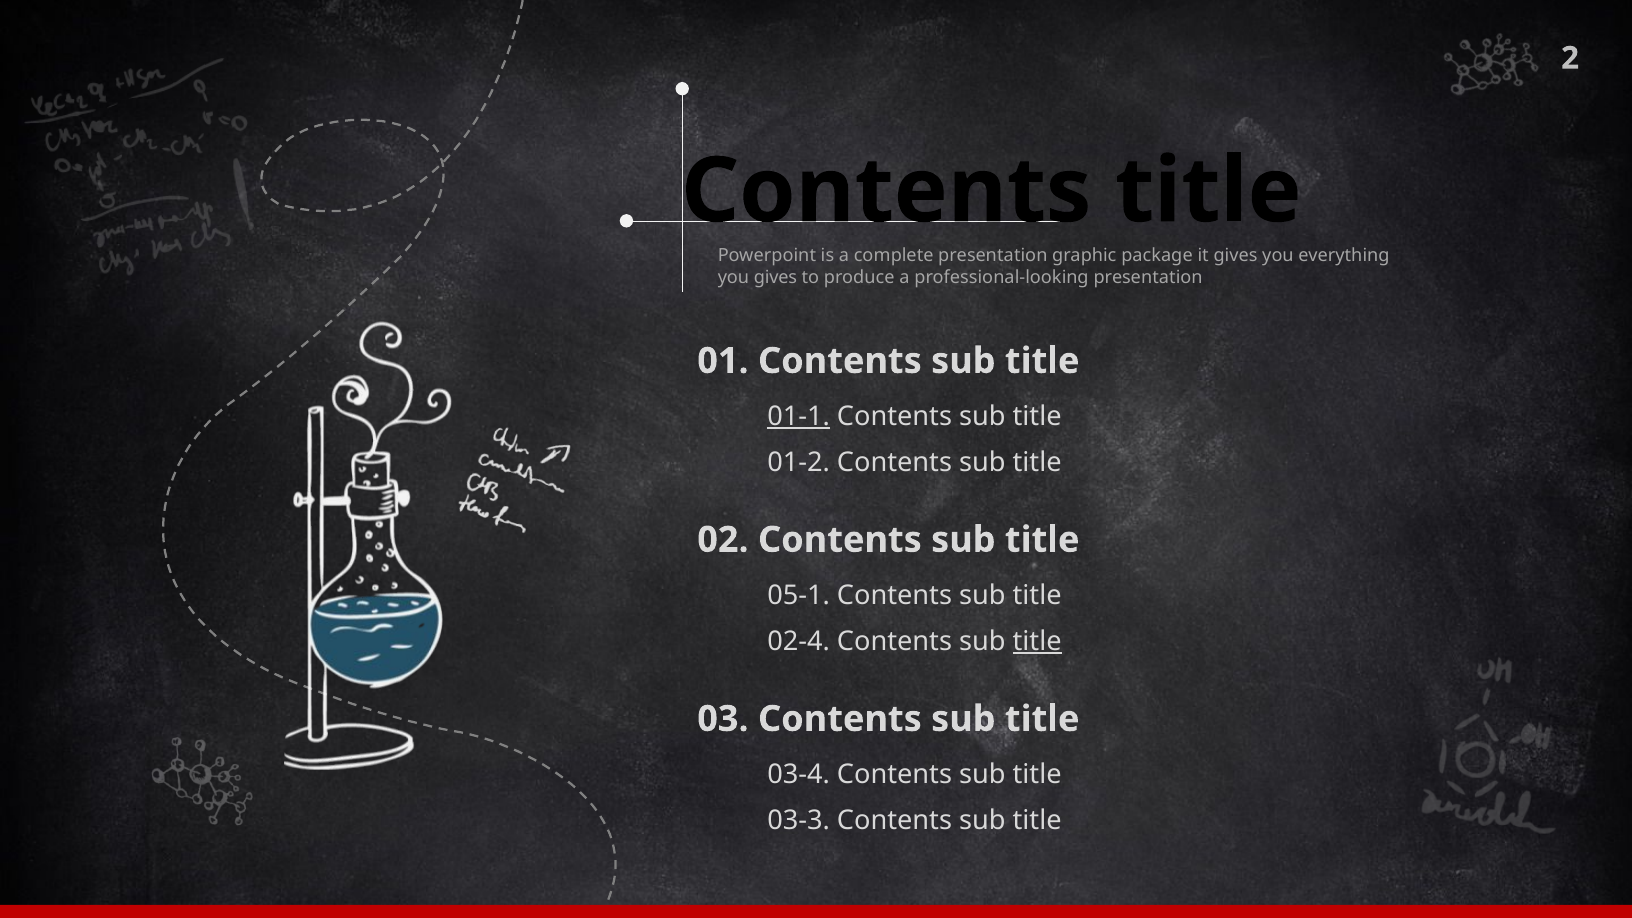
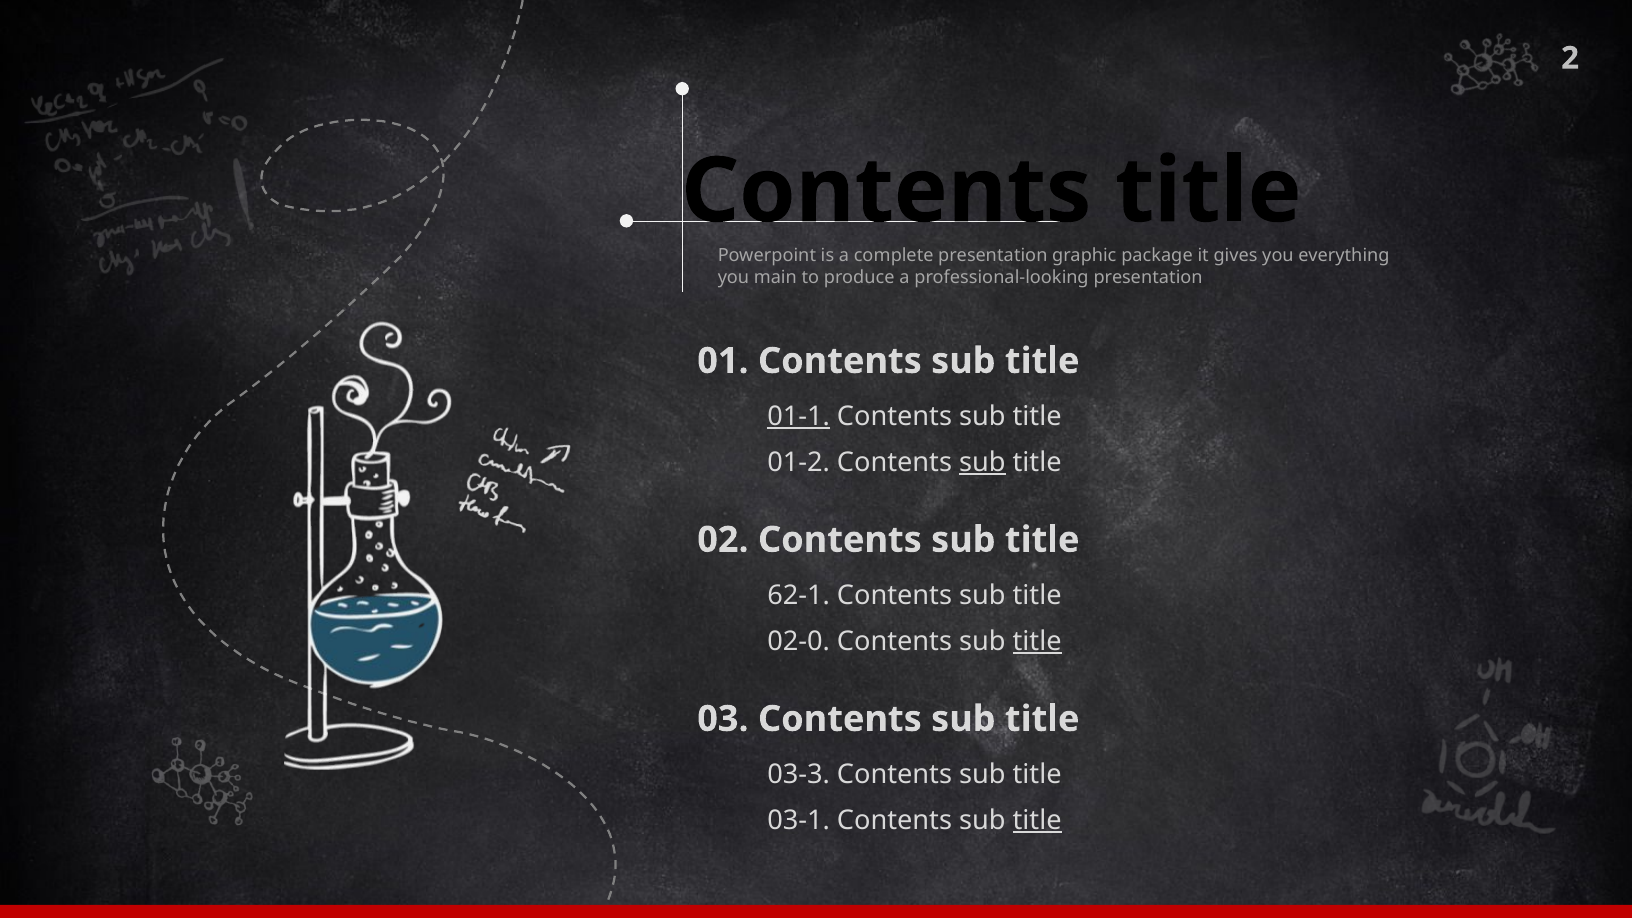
you gives: gives -> main
sub at (982, 462) underline: none -> present
05-1: 05-1 -> 62-1
02-4: 02-4 -> 02-0
03-4: 03-4 -> 03-3
03-3: 03-3 -> 03-1
title at (1037, 820) underline: none -> present
